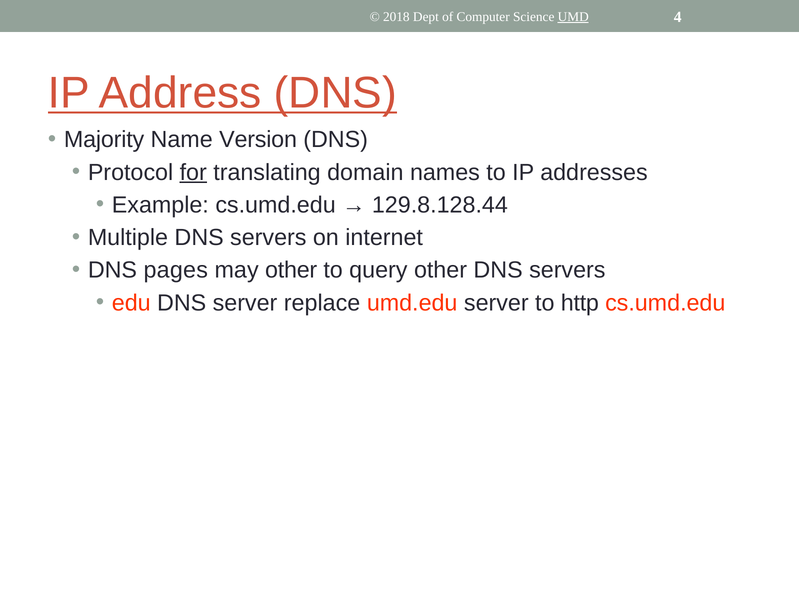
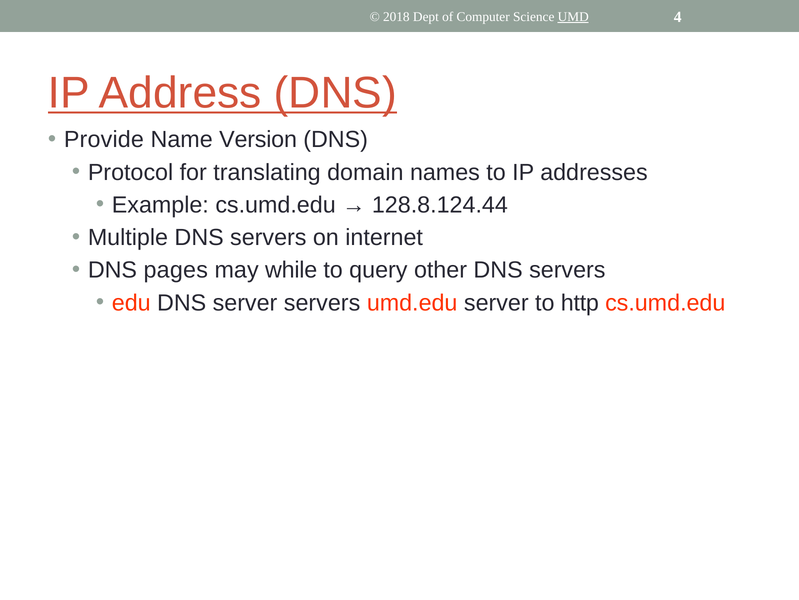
Majority: Majority -> Provide
for underline: present -> none
129.8.128.44: 129.8.128.44 -> 128.8.124.44
may other: other -> while
server replace: replace -> servers
